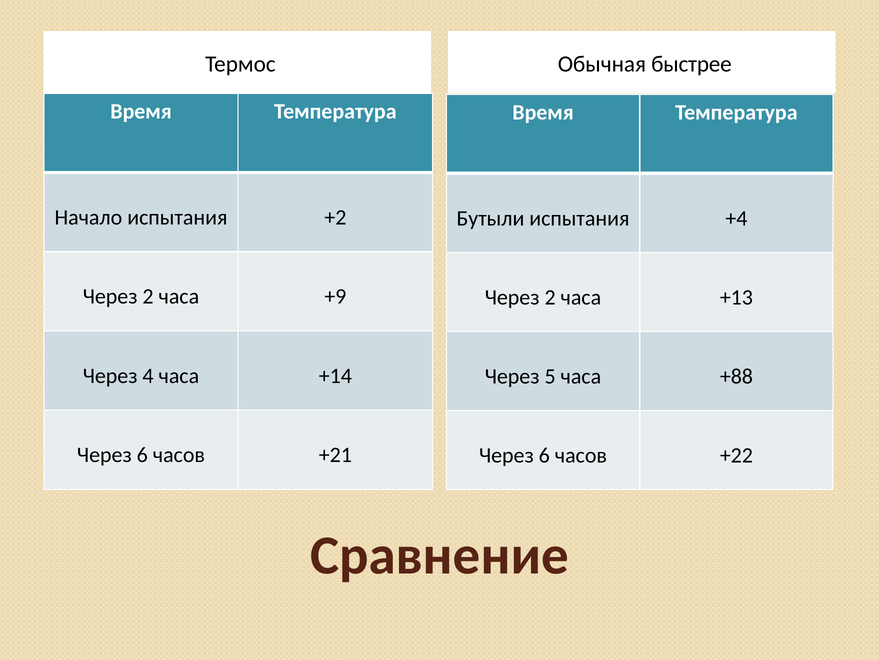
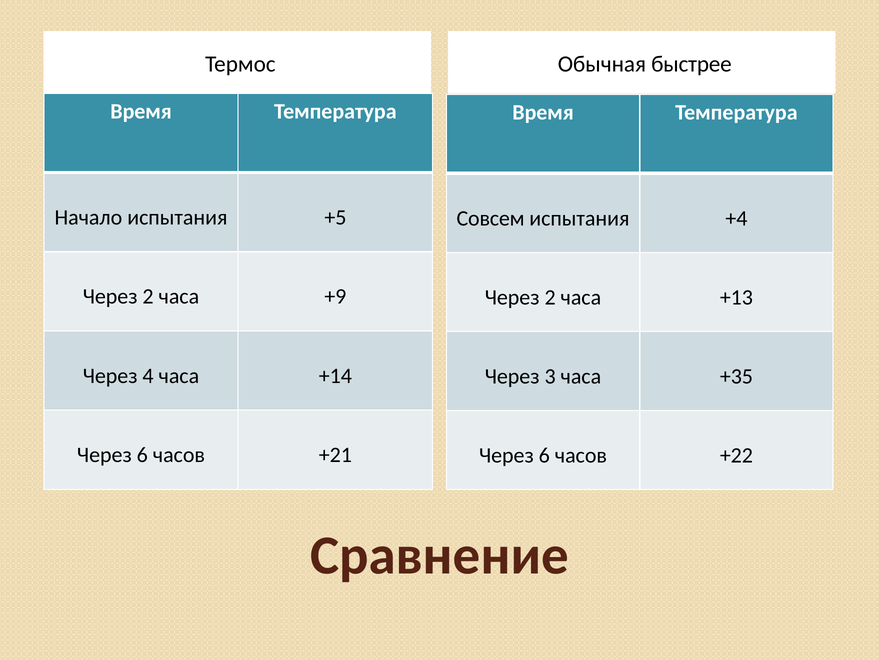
+2: +2 -> +5
Бутыли: Бутыли -> Совсем
5: 5 -> 3
+88: +88 -> +35
